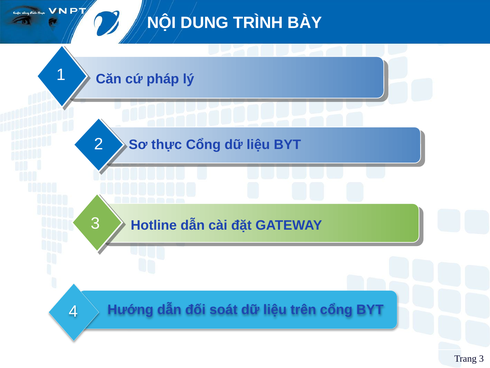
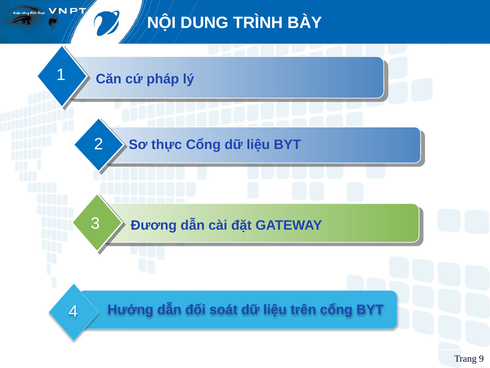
Hotline: Hotline -> Đương
Trang 3: 3 -> 9
